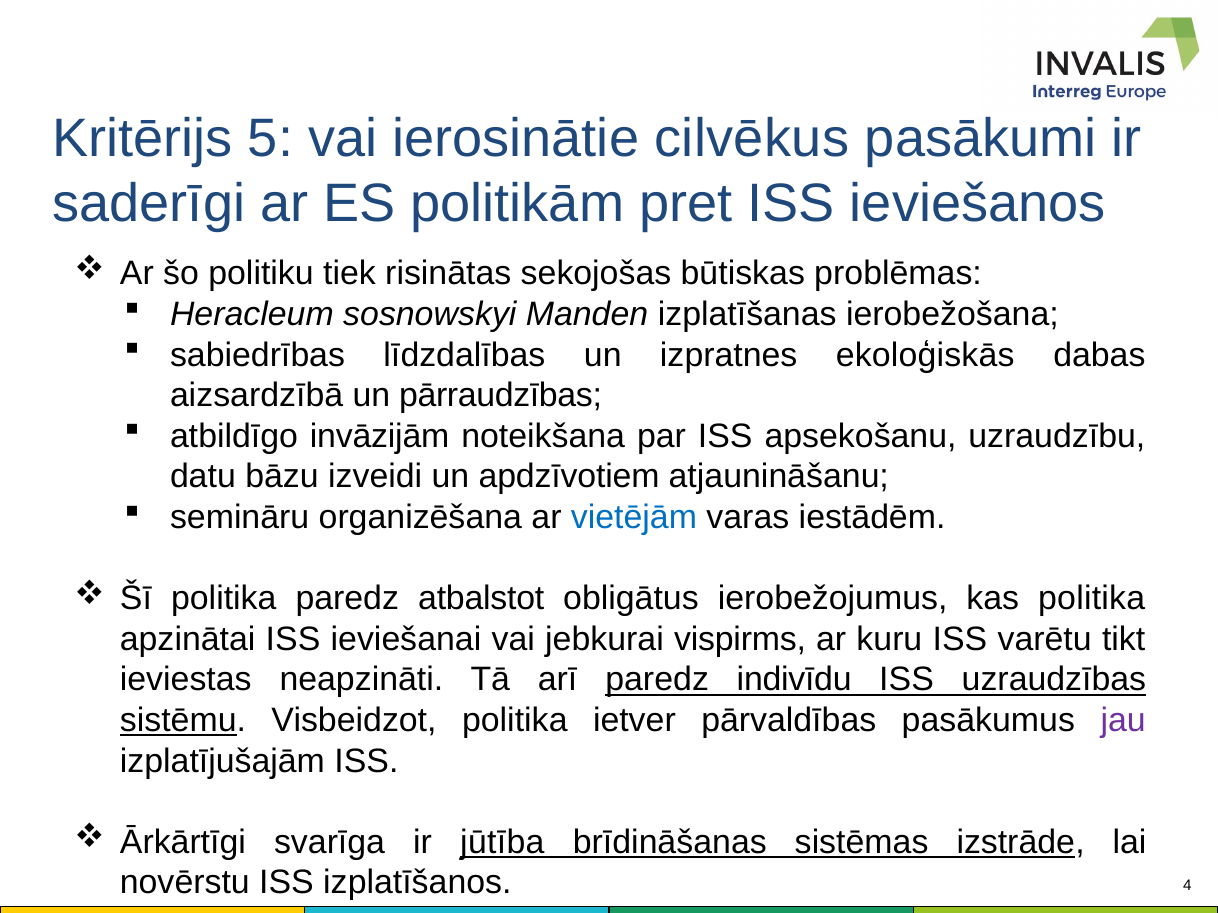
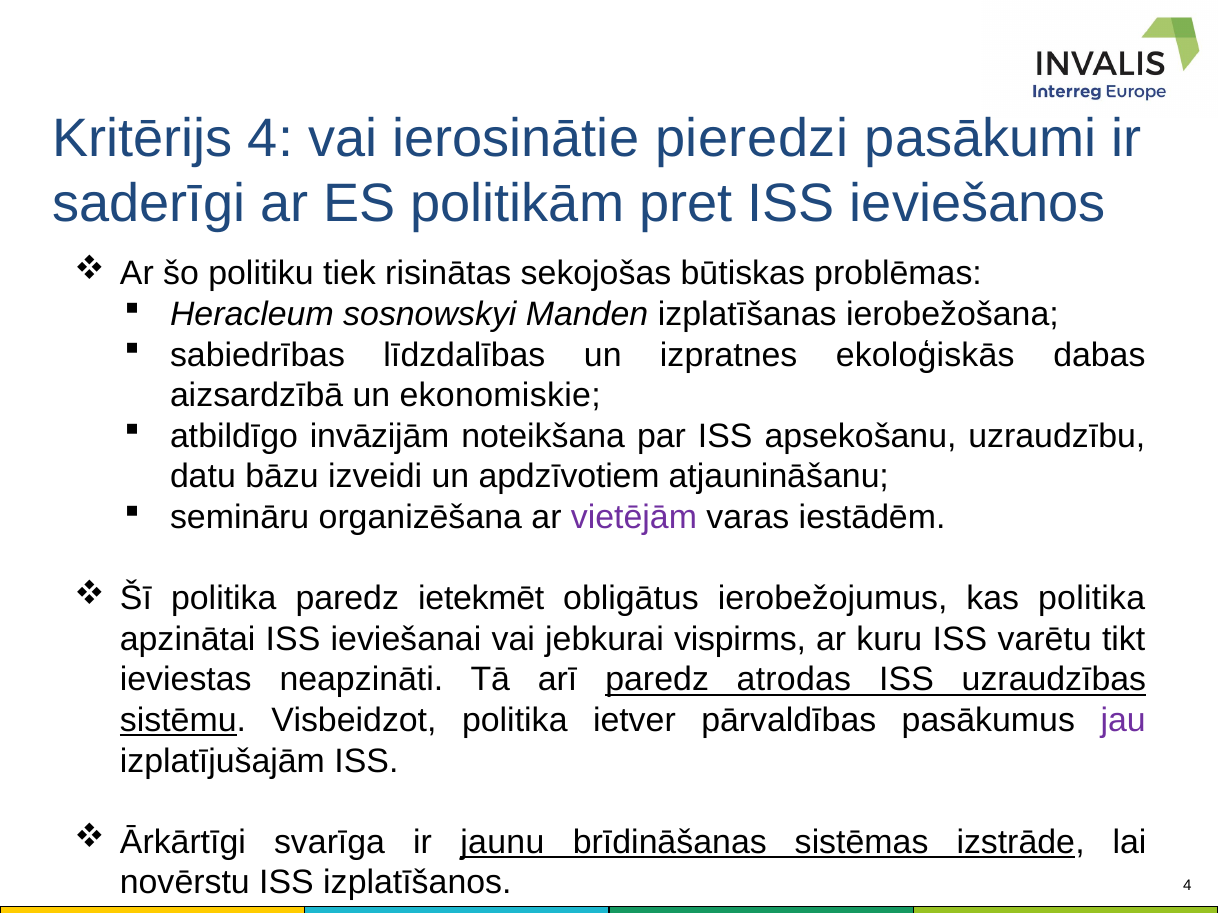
Kritērijs 5: 5 -> 4
cilvēkus: cilvēkus -> pieredzi
pārraudzības: pārraudzības -> ekonomiskie
vietējām colour: blue -> purple
atbalstot: atbalstot -> ietekmēt
indivīdu: indivīdu -> atrodas
jūtība: jūtība -> jaunu
